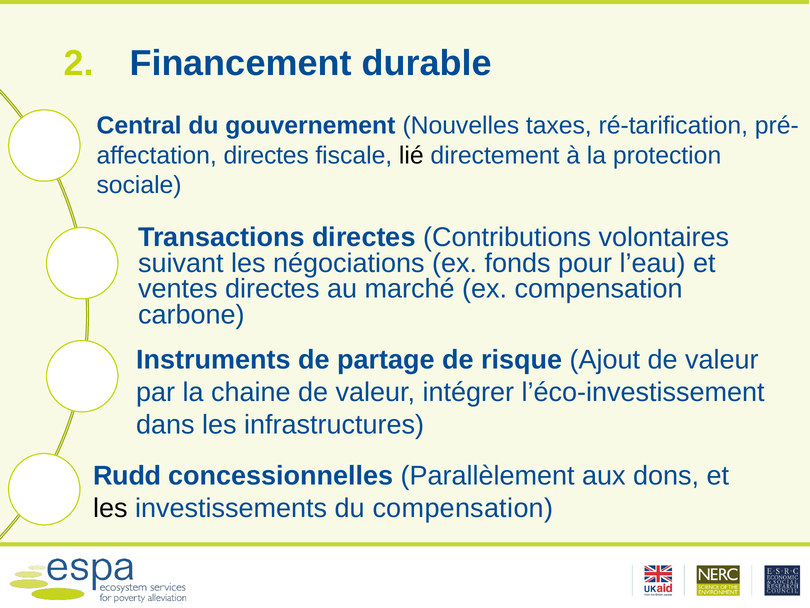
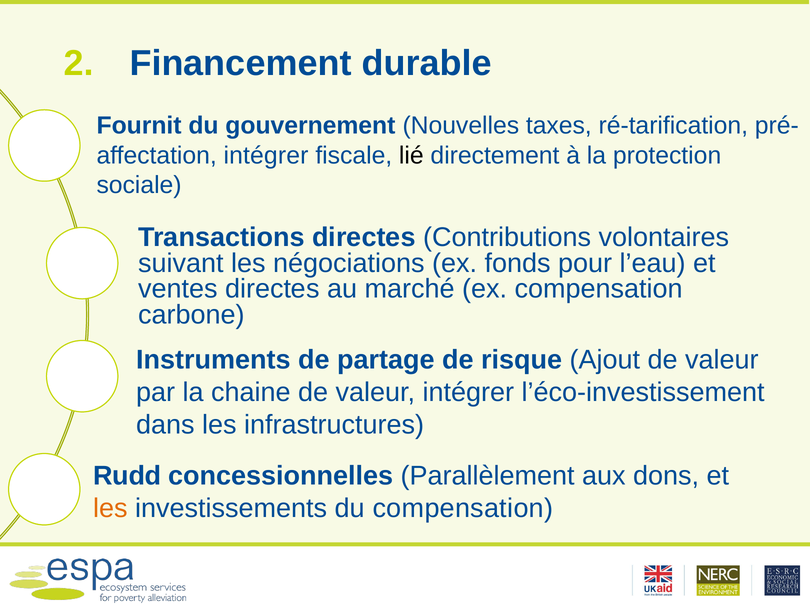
Central: Central -> Fournit
directes at (266, 155): directes -> intégrer
les at (111, 508) colour: black -> orange
